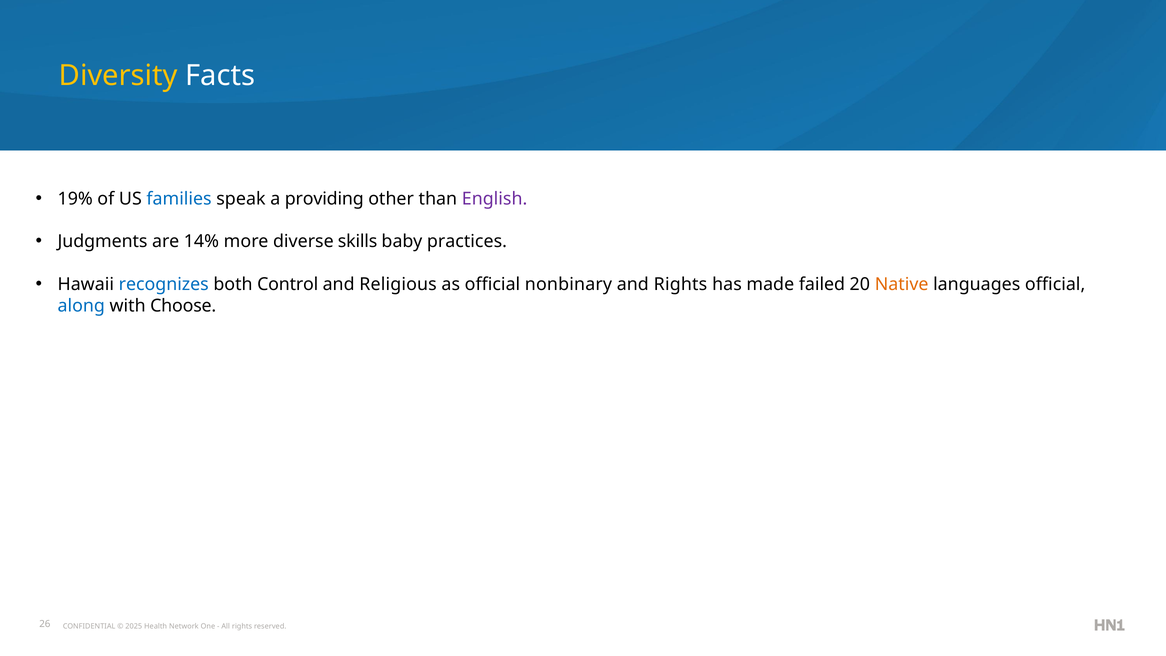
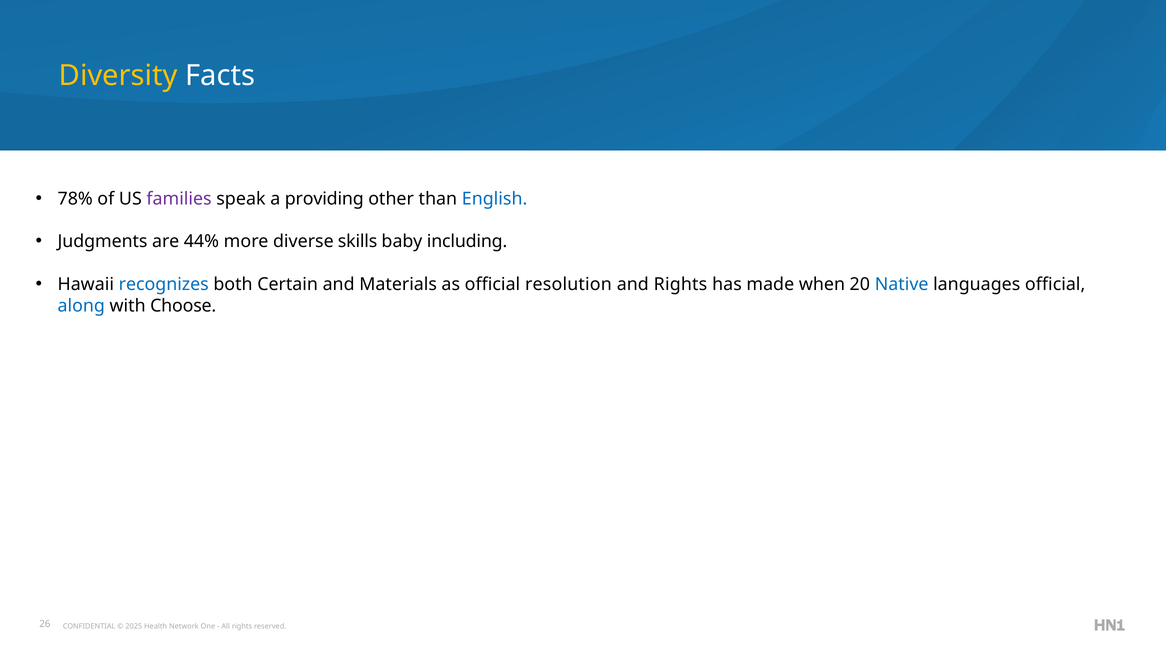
19%: 19% -> 78%
families colour: blue -> purple
English colour: purple -> blue
14%: 14% -> 44%
practices: practices -> including
Control: Control -> Certain
Religious: Religious -> Materials
nonbinary: nonbinary -> resolution
failed: failed -> when
Native colour: orange -> blue
